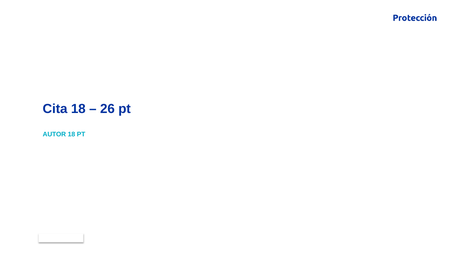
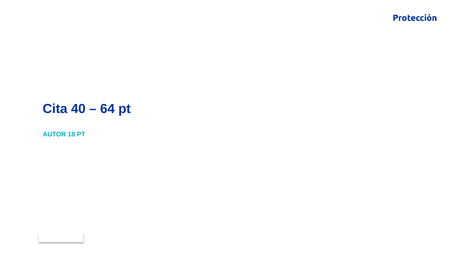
Cita 18: 18 -> 40
26: 26 -> 64
